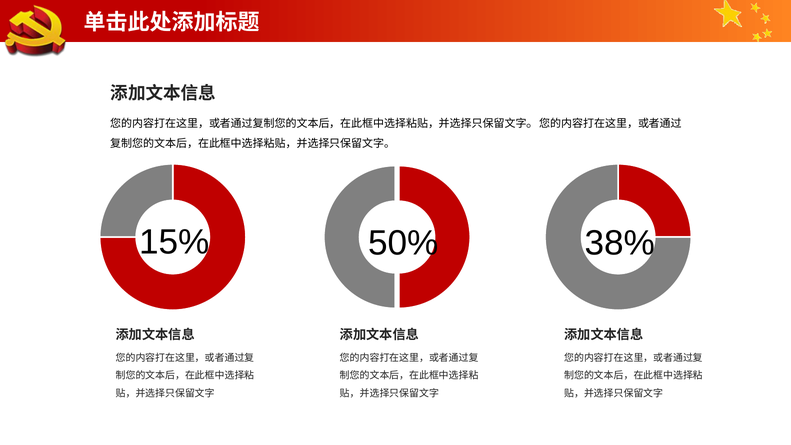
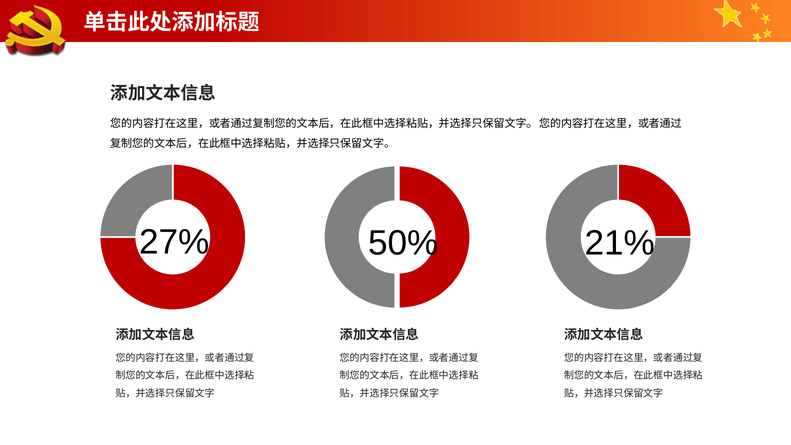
15%: 15% -> 27%
38%: 38% -> 21%
